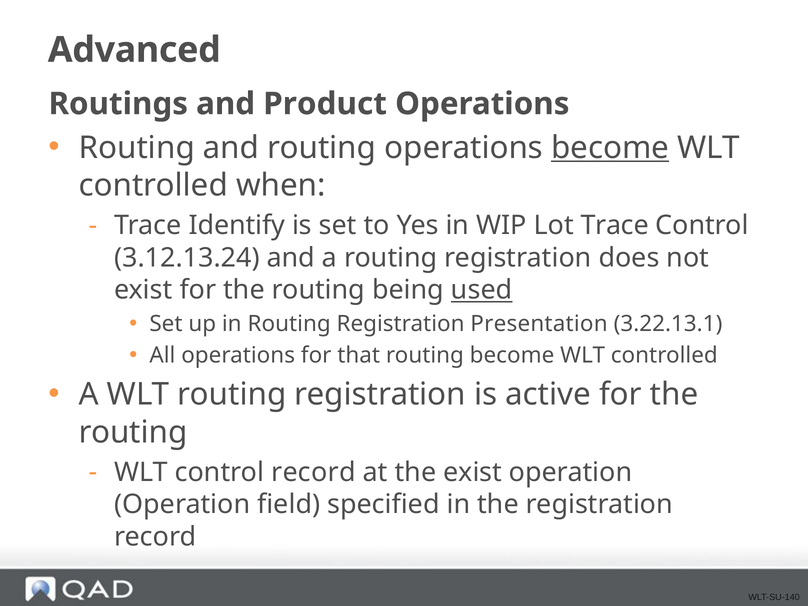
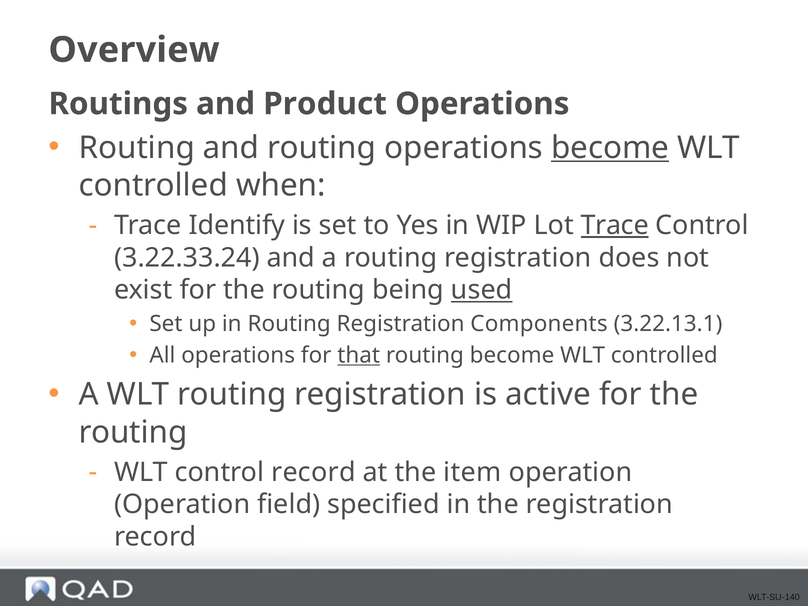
Advanced: Advanced -> Overview
Trace at (615, 225) underline: none -> present
3.12.13.24: 3.12.13.24 -> 3.22.33.24
Presentation: Presentation -> Components
that underline: none -> present
the exist: exist -> item
